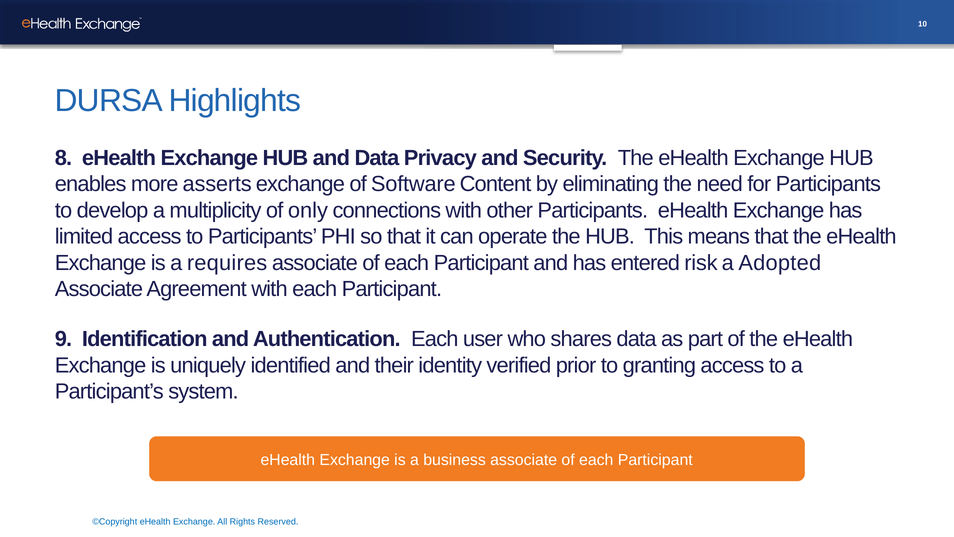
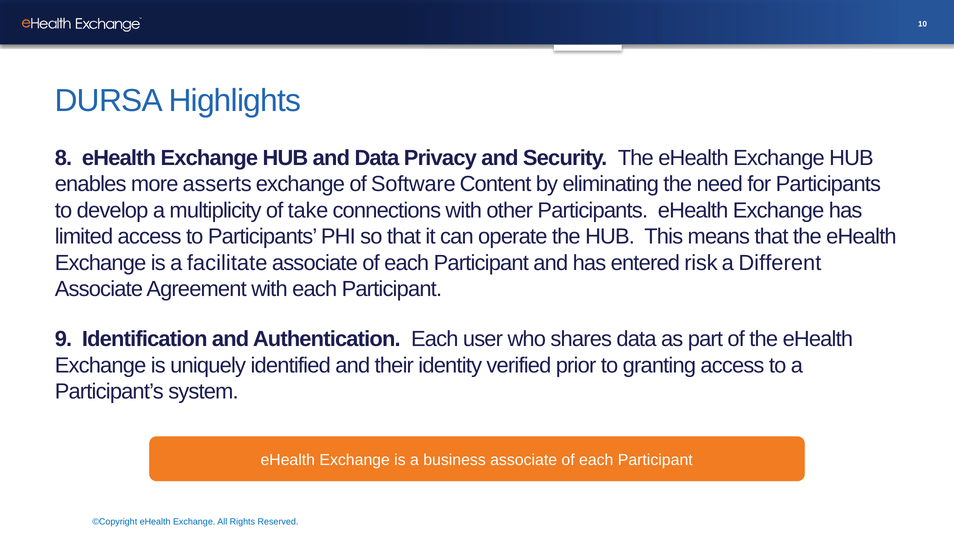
only: only -> take
requires: requires -> facilitate
Adopted: Adopted -> Different
